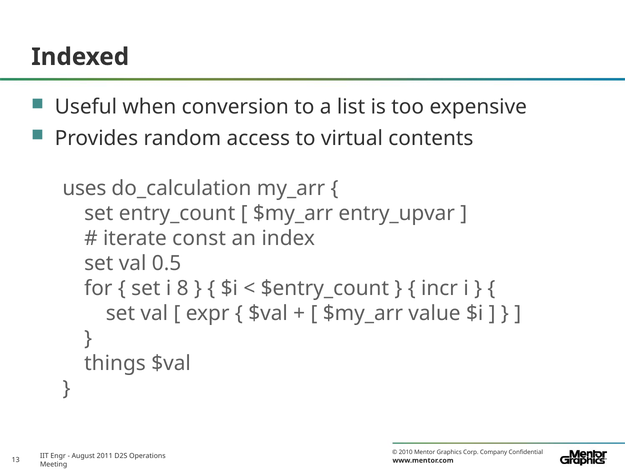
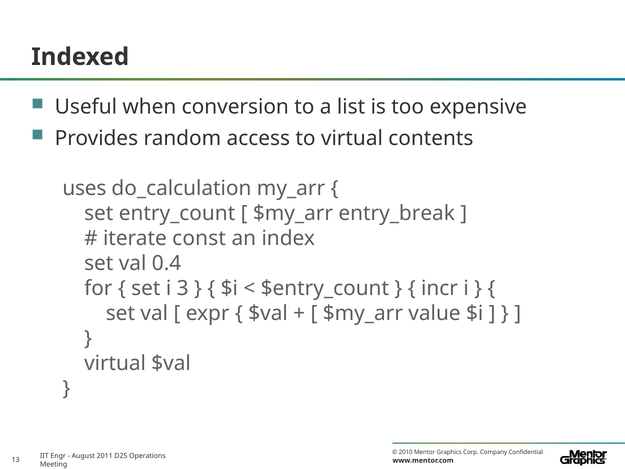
entry_upvar: entry_upvar -> entry_break
0.5: 0.5 -> 0.4
8: 8 -> 3
things at (115, 363): things -> virtual
